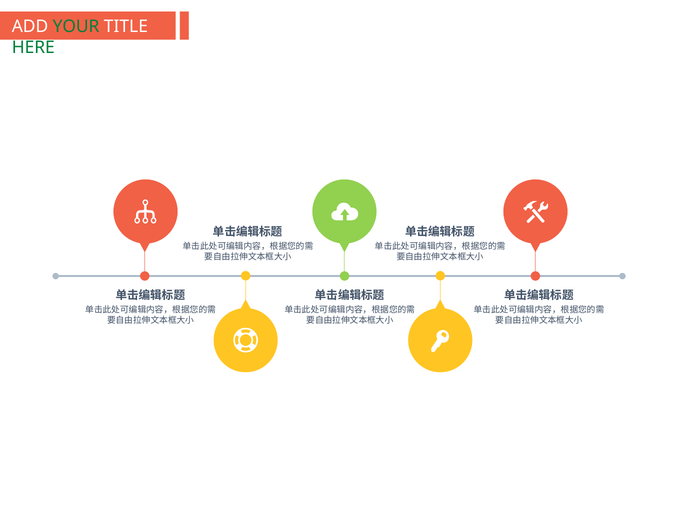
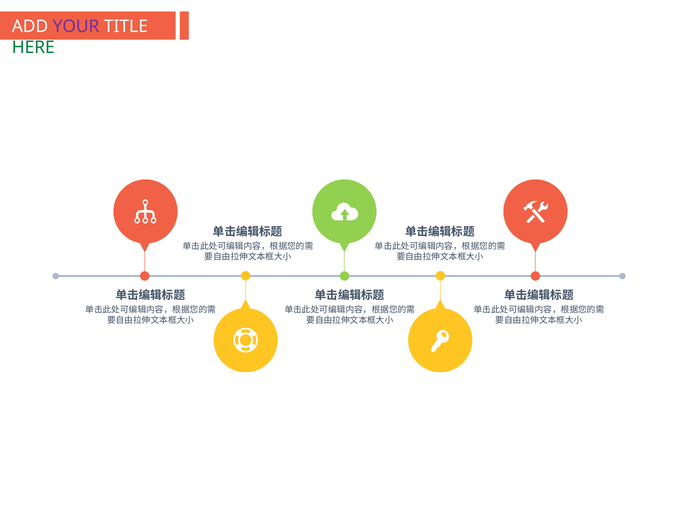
YOUR colour: green -> purple
